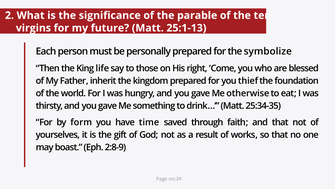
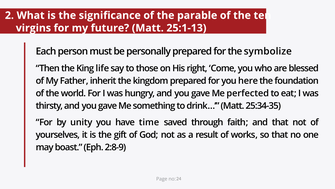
thief: thief -> here
otherwise: otherwise -> perfected
form: form -> unity
